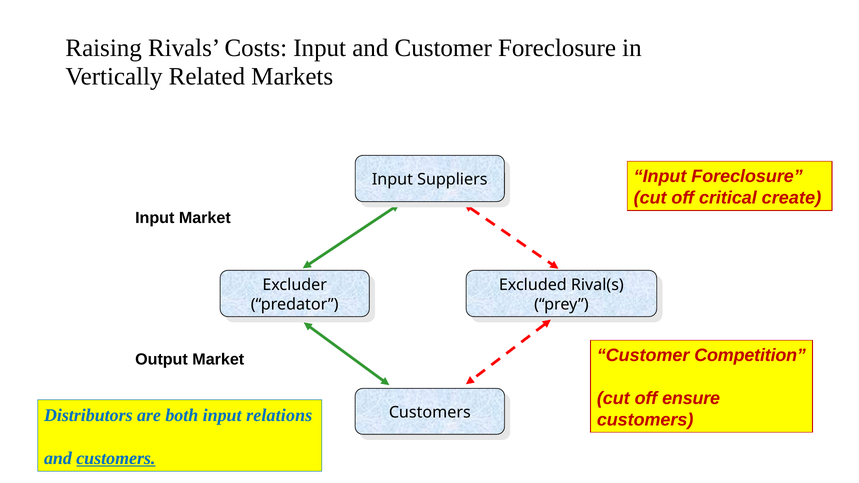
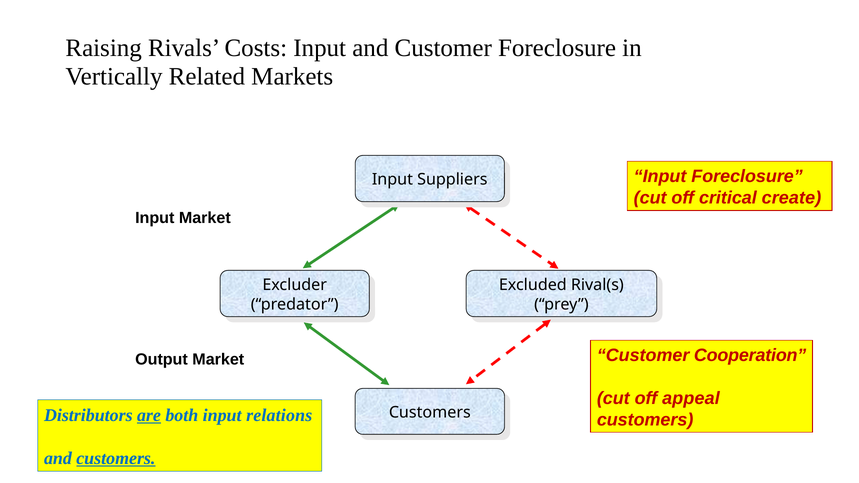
Competition: Competition -> Cooperation
ensure: ensure -> appeal
are underline: none -> present
